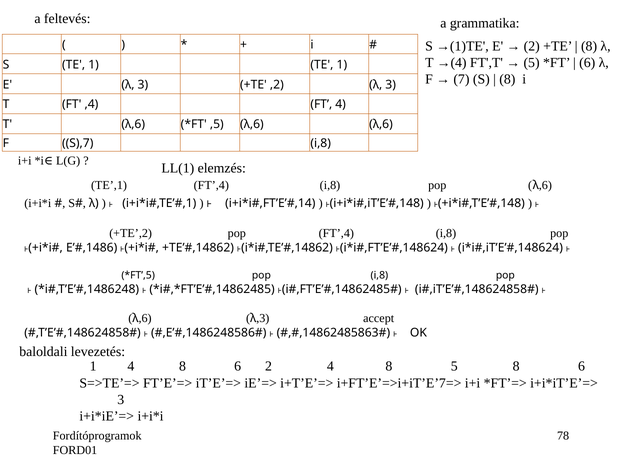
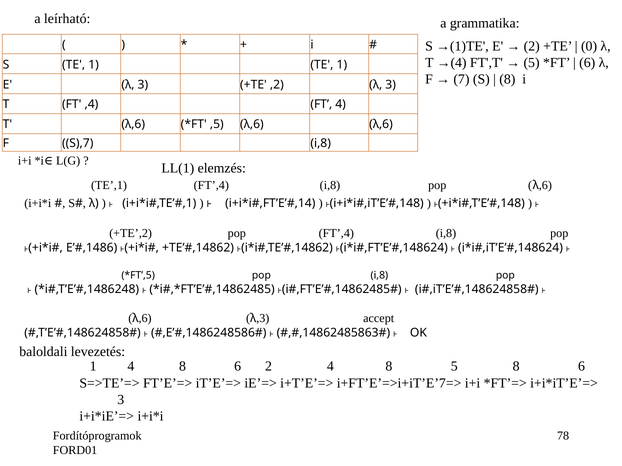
feltevés: feltevés -> leírható
8 at (589, 46): 8 -> 0
